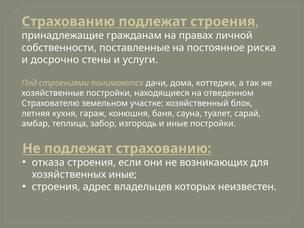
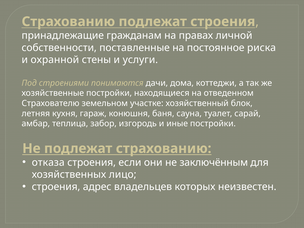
досрочно: досрочно -> охранной
возникающих: возникающих -> заключённым
хозяйственных иные: иные -> лицо
